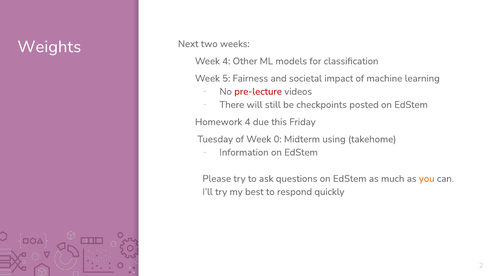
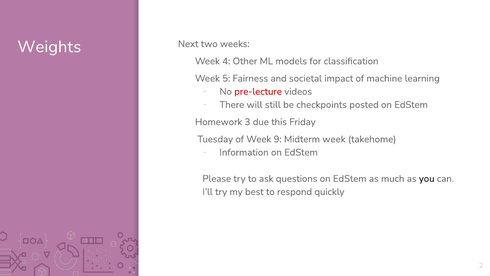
Homework 4: 4 -> 3
0: 0 -> 9
Midterm using: using -> week
you colour: orange -> black
